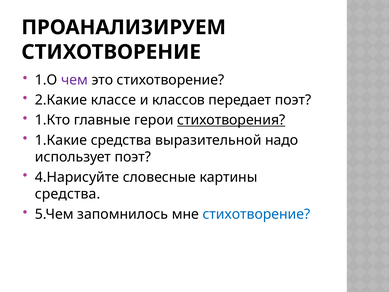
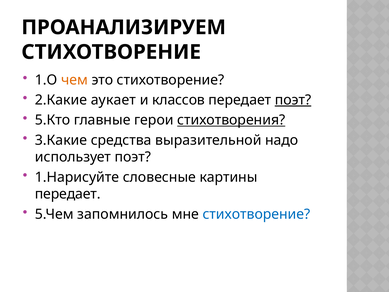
чем colour: purple -> orange
классе: классе -> аукает
поэт at (293, 100) underline: none -> present
1.Кто: 1.Кто -> 5.Кто
1.Какие: 1.Какие -> 3.Какие
4.Нарисуйте: 4.Нарисуйте -> 1.Нарисуйте
средства at (68, 194): средства -> передает
